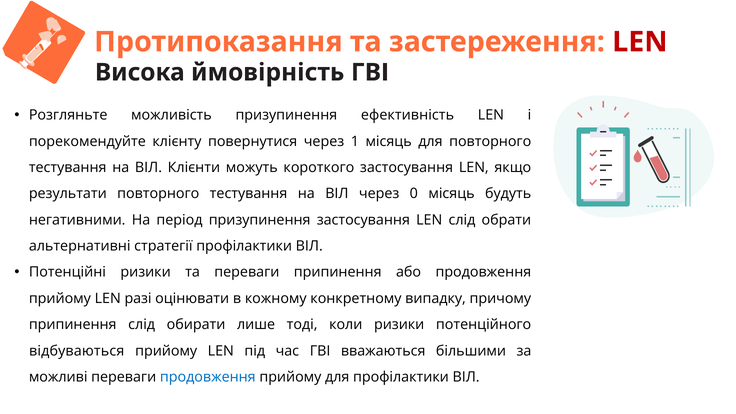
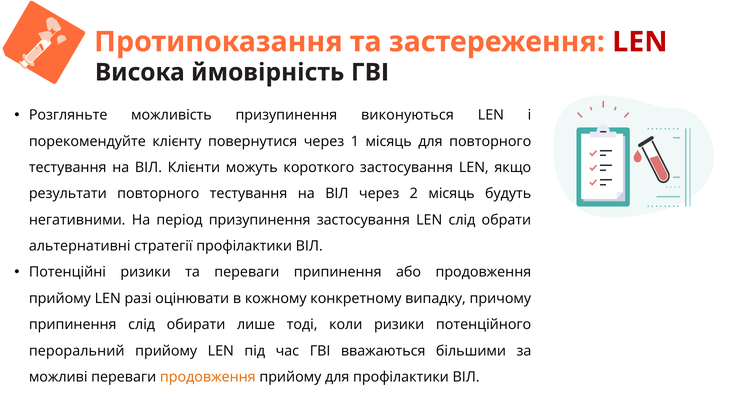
ефективність: ефективність -> виконуються
0: 0 -> 2
відбуваються: відбуваються -> пероральний
продовження at (208, 377) colour: blue -> orange
